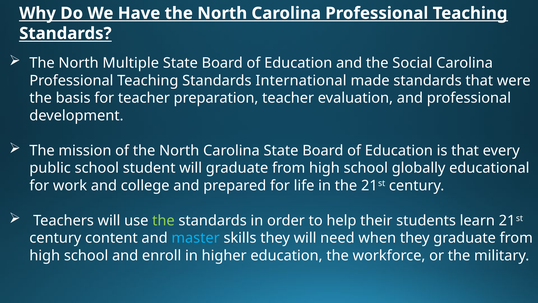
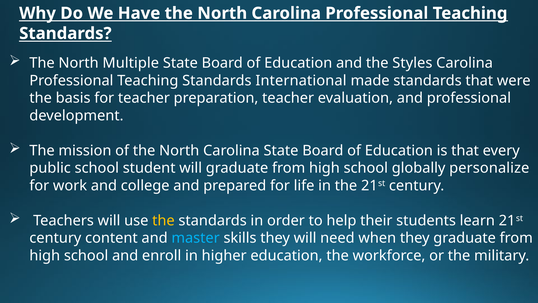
Social: Social -> Styles
educational: educational -> personalize
the at (163, 220) colour: light green -> yellow
